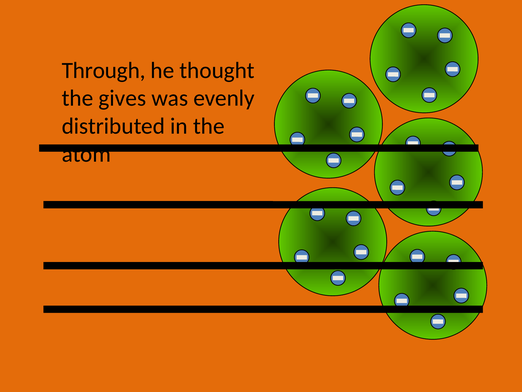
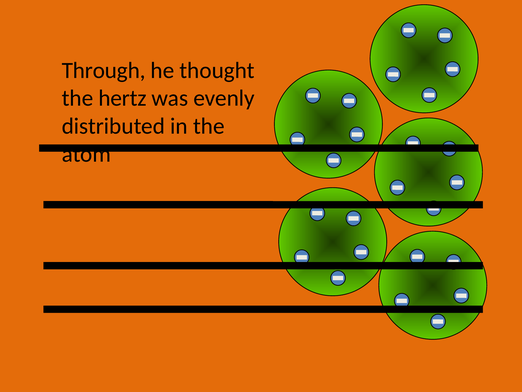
gives: gives -> hertz
